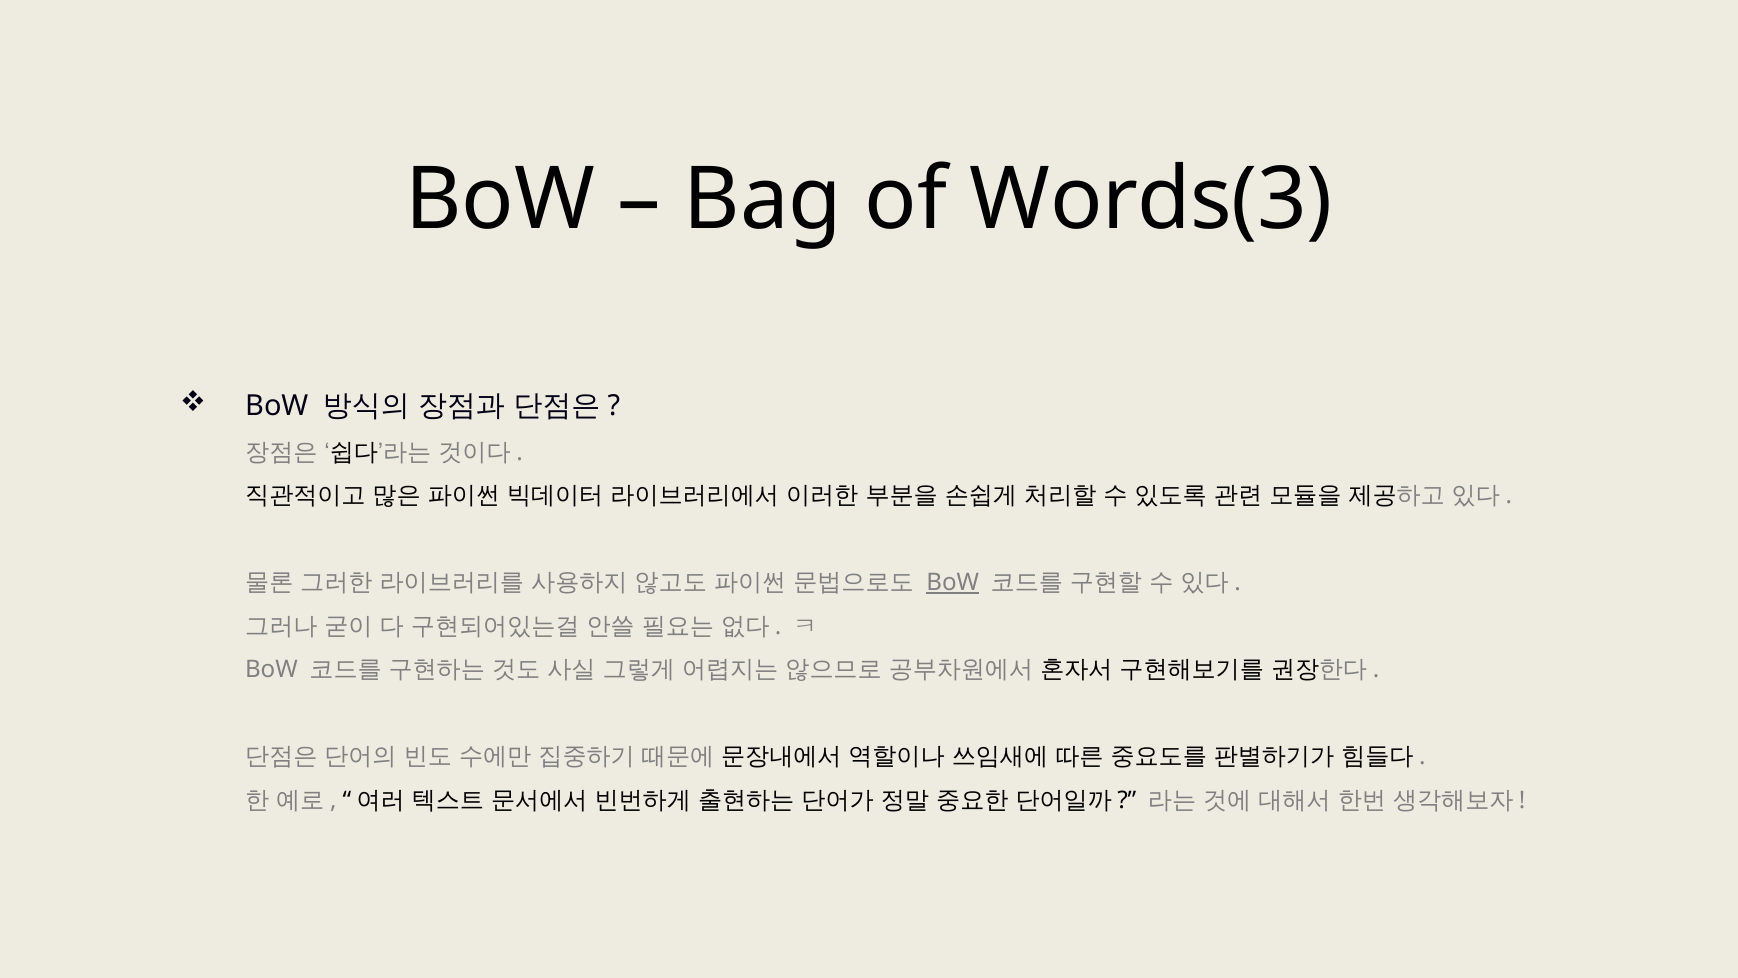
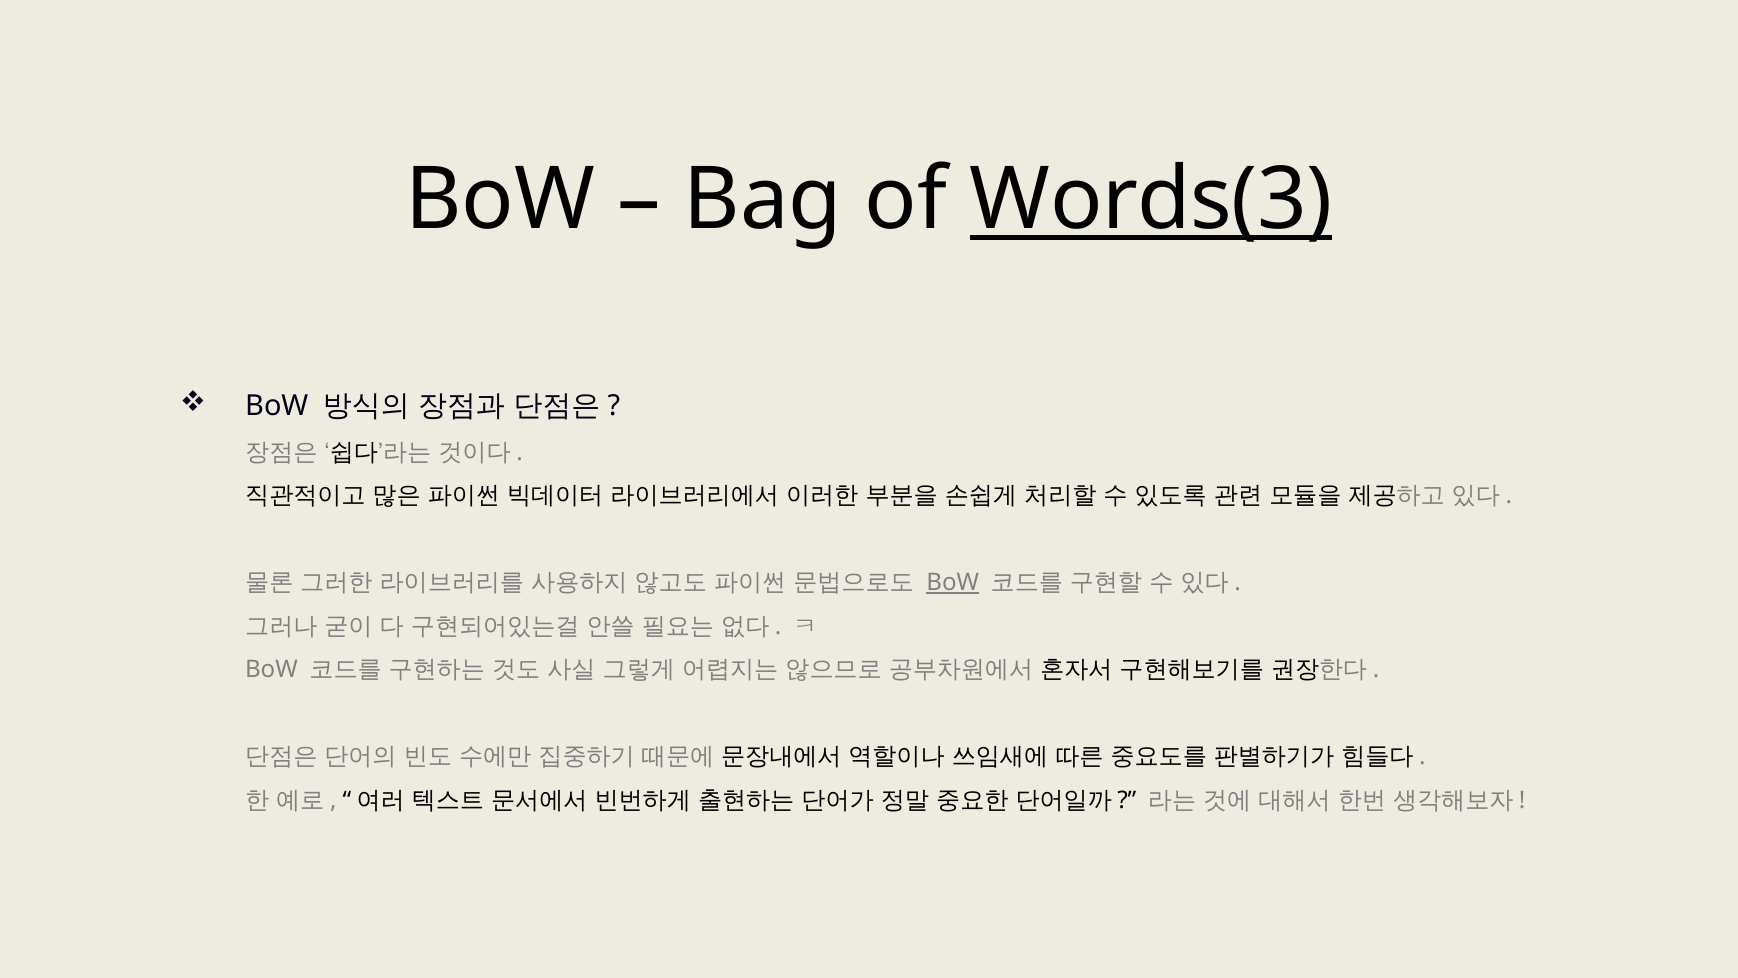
Words(3 underline: none -> present
